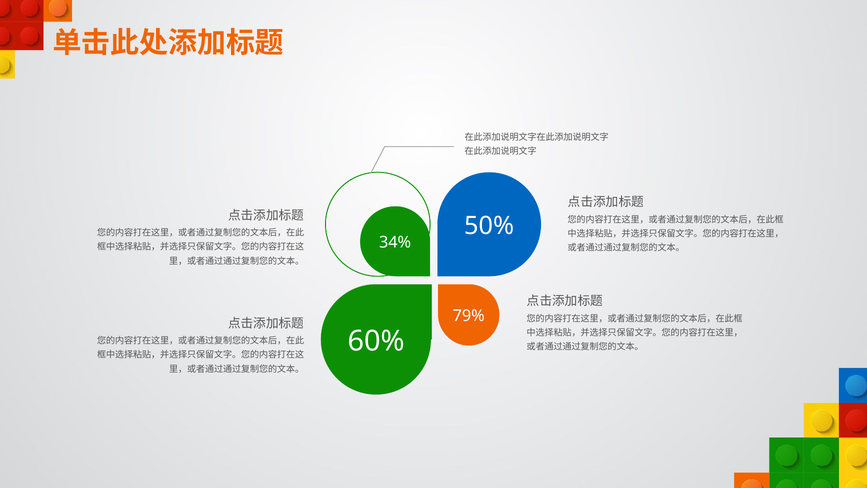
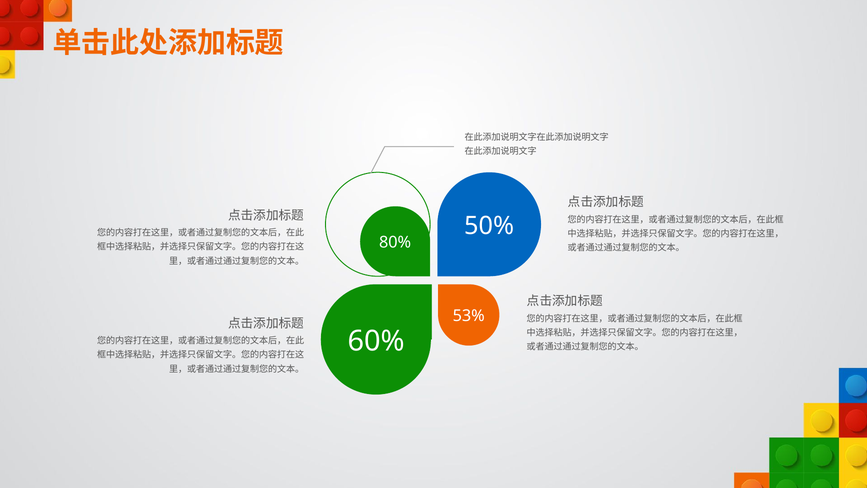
34%: 34% -> 80%
79%: 79% -> 53%
